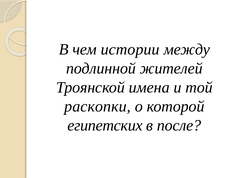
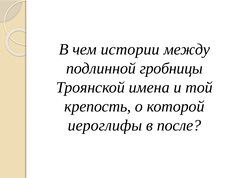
жителей: жителей -> гробницы
раскопки: раскопки -> крепость
египетских: египетских -> иероглифы
